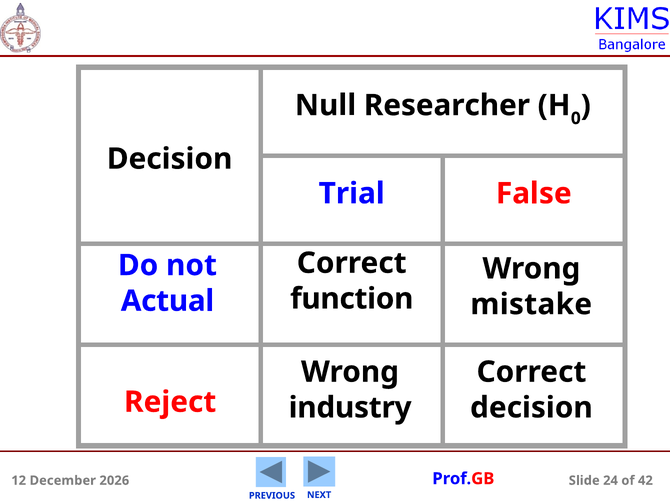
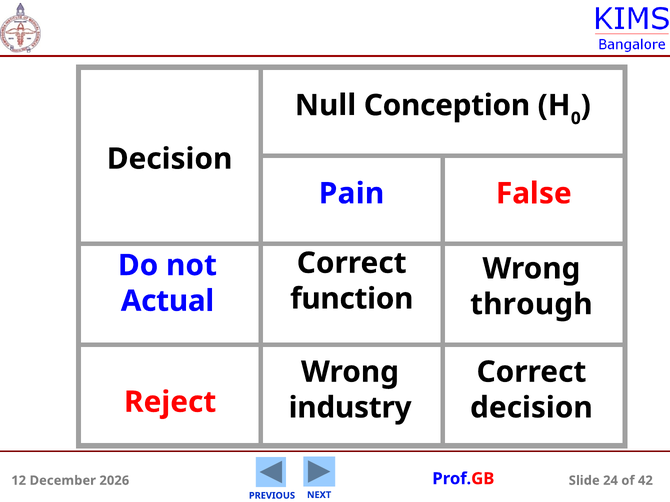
Researcher: Researcher -> Conception
Trial: Trial -> Pain
mistake: mistake -> through
